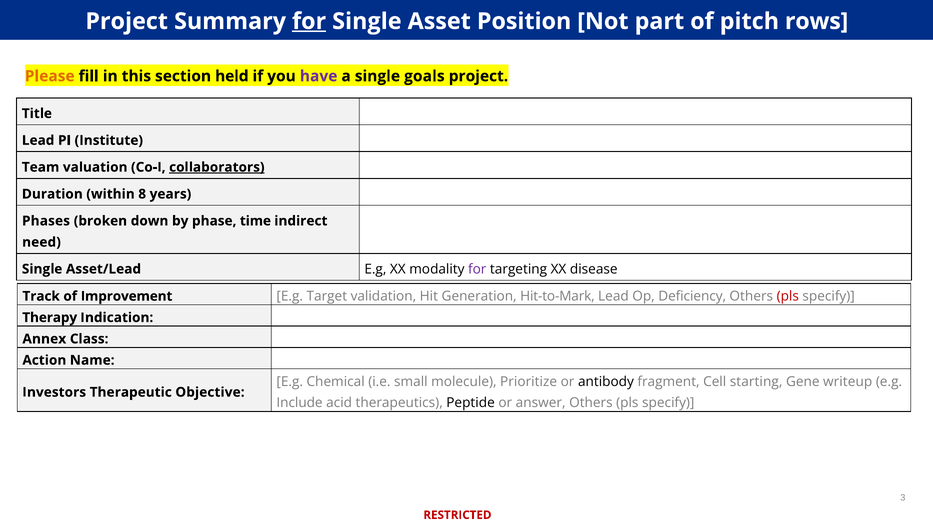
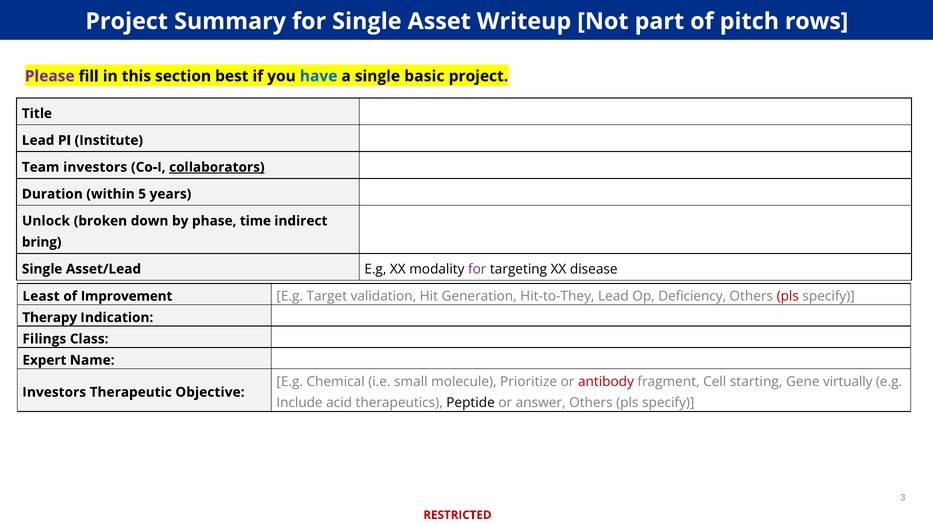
for at (309, 21) underline: present -> none
Position: Position -> Writeup
Please colour: orange -> purple
held: held -> best
have colour: purple -> blue
goals: goals -> basic
Team valuation: valuation -> investors
8: 8 -> 5
Phases: Phases -> Unlock
need: need -> bring
Track: Track -> Least
Hit-to-Mark: Hit-to-Mark -> Hit-to-They
Annex: Annex -> Filings
Action: Action -> Expert
antibody colour: black -> red
writeup: writeup -> virtually
